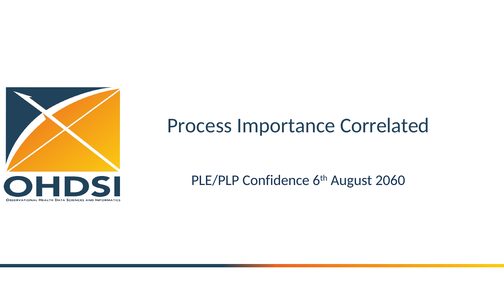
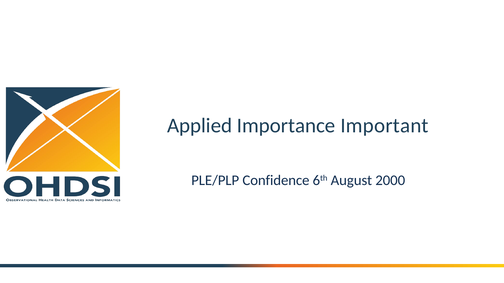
Process: Process -> Applied
Correlated: Correlated -> Important
2060: 2060 -> 2000
